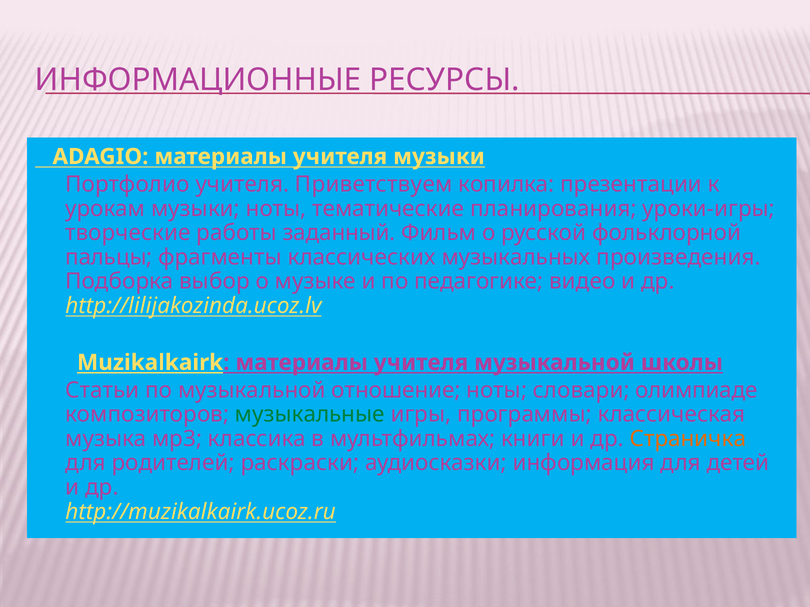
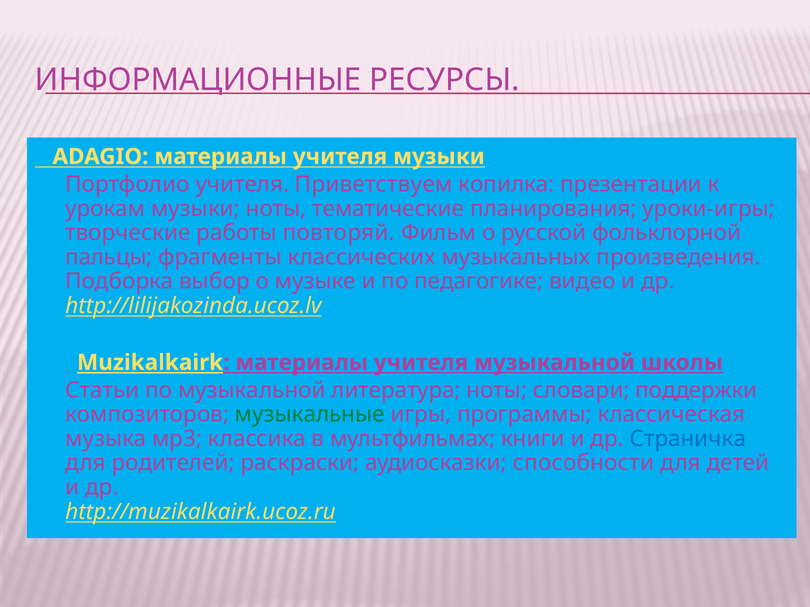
заданный: заданный -> повторяй
отношение: отношение -> литература
олимпиаде: олимпиаде -> поддержки
Страничка colour: orange -> blue
информация: информация -> способности
